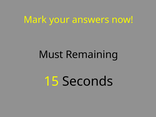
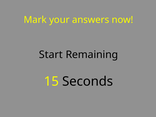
Must: Must -> Start
